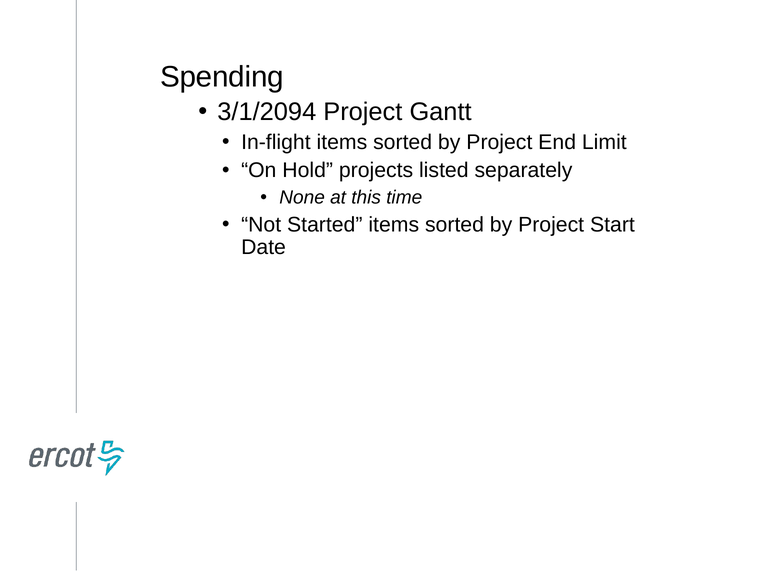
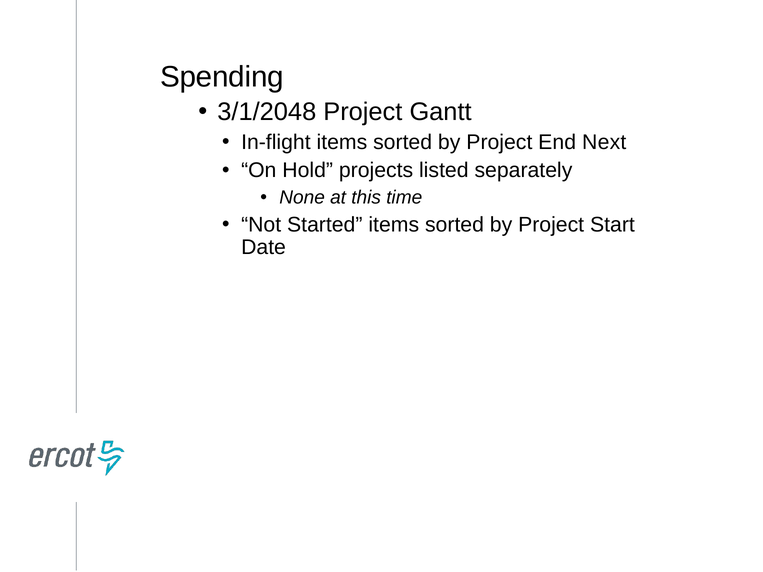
3/1/2094: 3/1/2094 -> 3/1/2048
Limit: Limit -> Next
